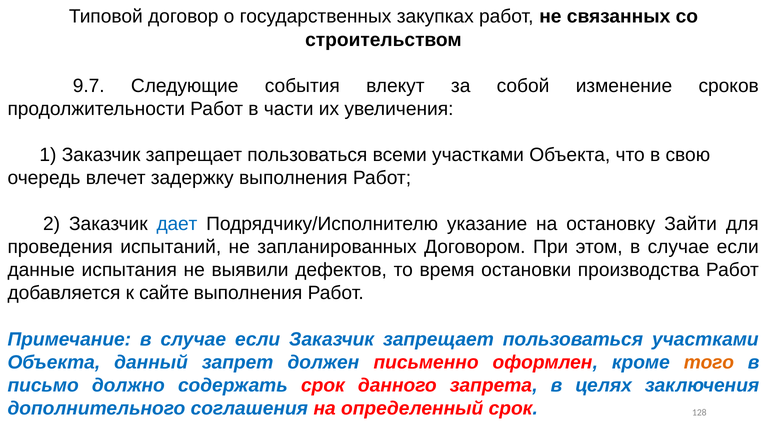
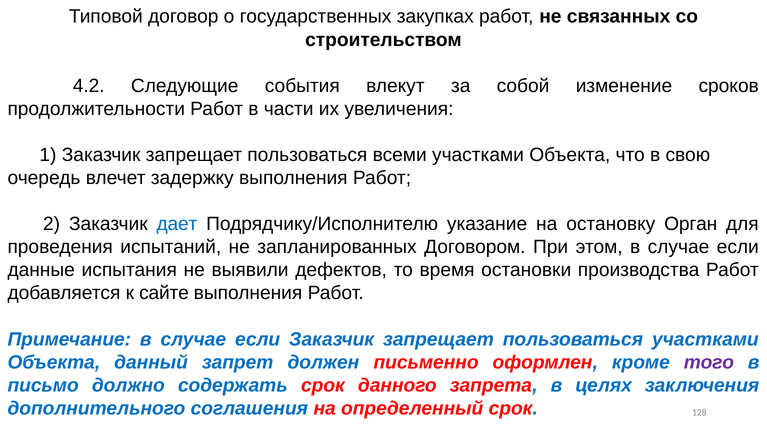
9.7: 9.7 -> 4.2
Зайти: Зайти -> Орган
того colour: orange -> purple
